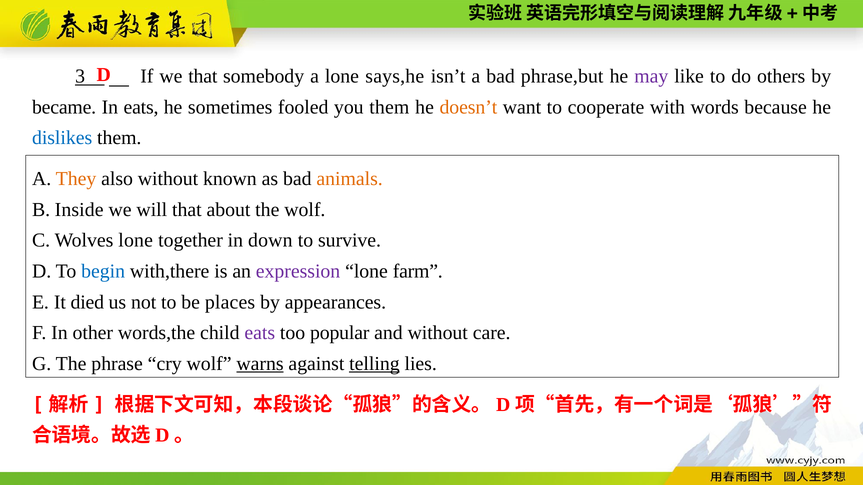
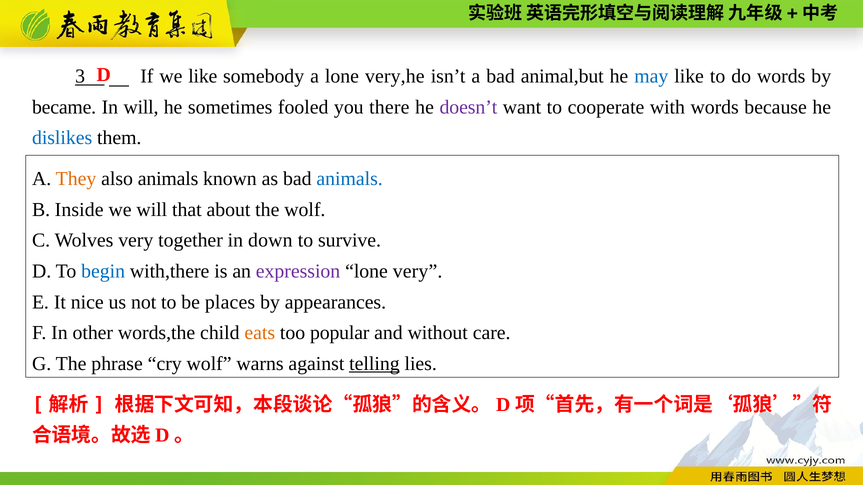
we that: that -> like
says,he: says,he -> very,he
phrase,but: phrase,but -> animal,but
may colour: purple -> blue
do others: others -> words
In eats: eats -> will
you them: them -> there
doesn’t colour: orange -> purple
also without: without -> animals
animals at (350, 179) colour: orange -> blue
Wolves lone: lone -> very
lone farm: farm -> very
died: died -> nice
eats at (260, 333) colour: purple -> orange
warns underline: present -> none
